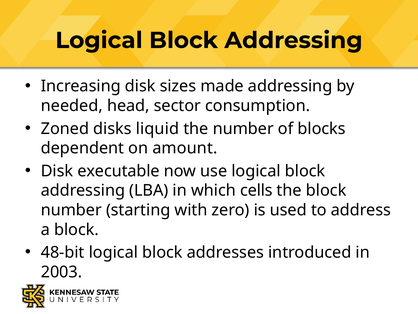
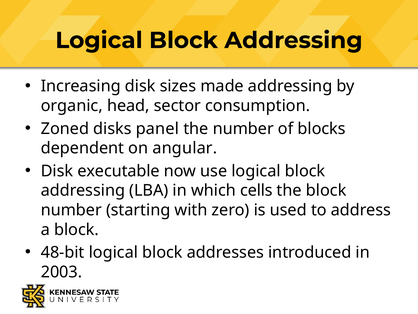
needed: needed -> organic
liquid: liquid -> panel
amount: amount -> angular
